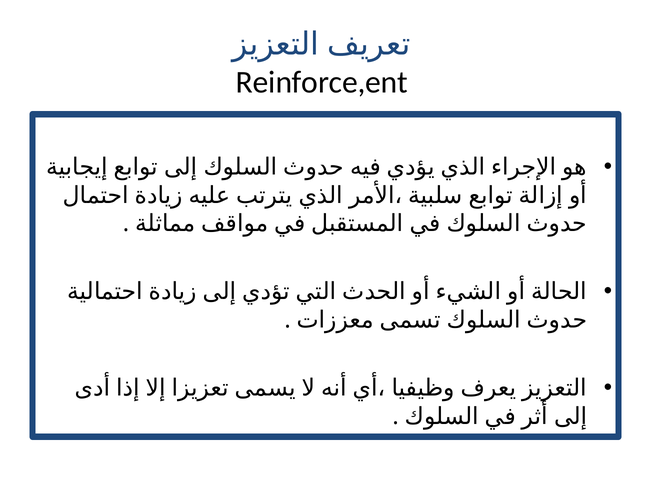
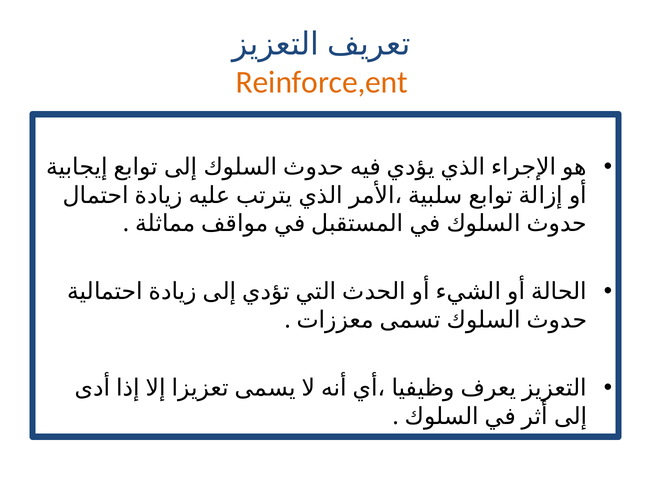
Reinforce,ent colour: black -> orange
